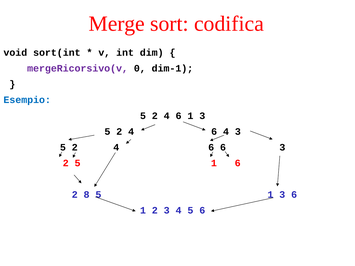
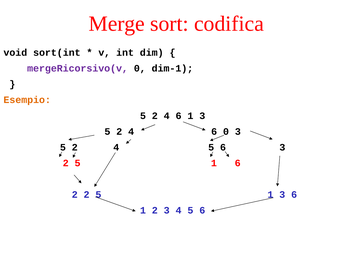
Esempio colour: blue -> orange
6 4: 4 -> 0
6 at (211, 147): 6 -> 5
2 8: 8 -> 2
